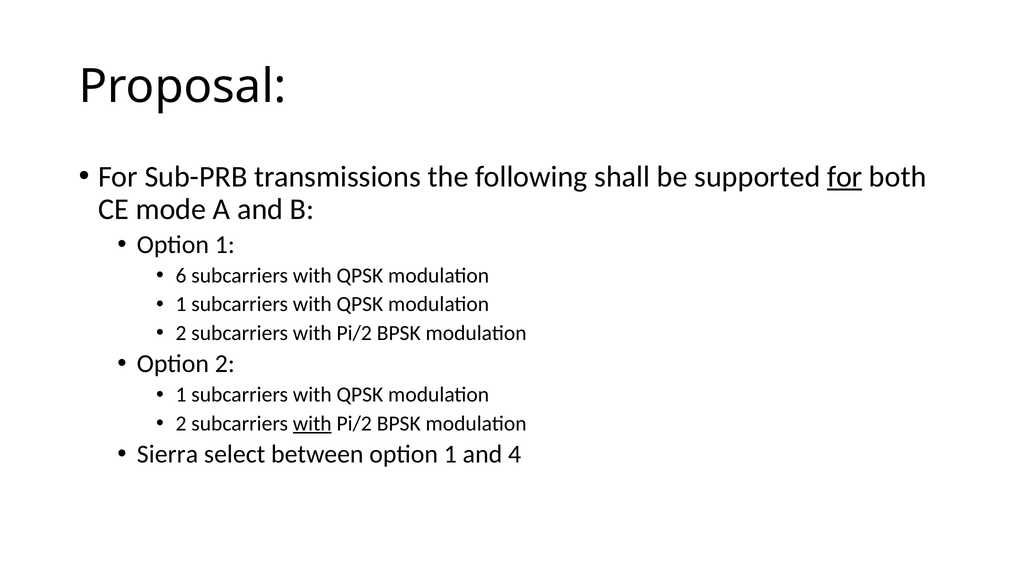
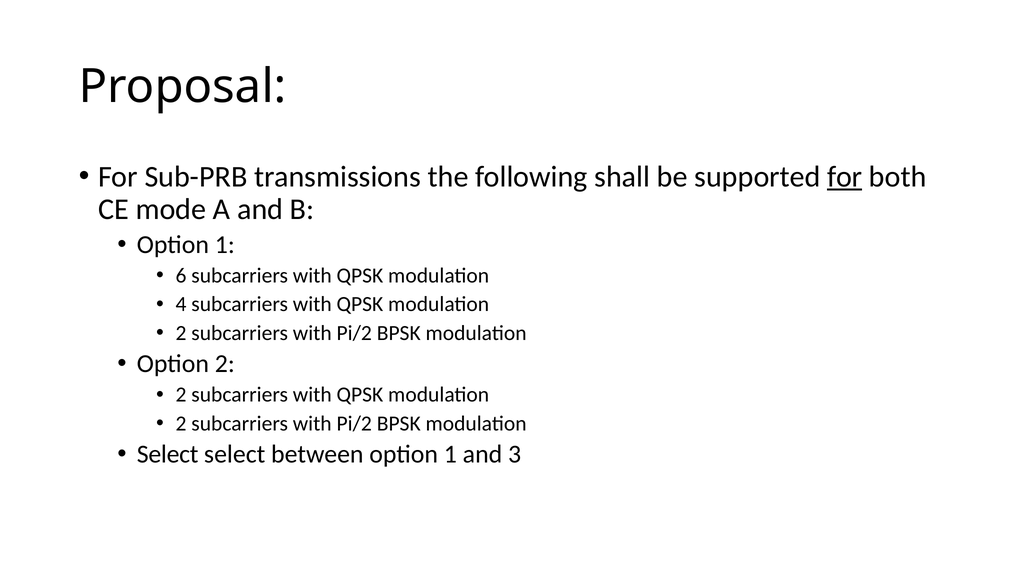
1 at (181, 304): 1 -> 4
1 at (181, 395): 1 -> 2
with at (312, 424) underline: present -> none
Sierra at (167, 454): Sierra -> Select
4: 4 -> 3
